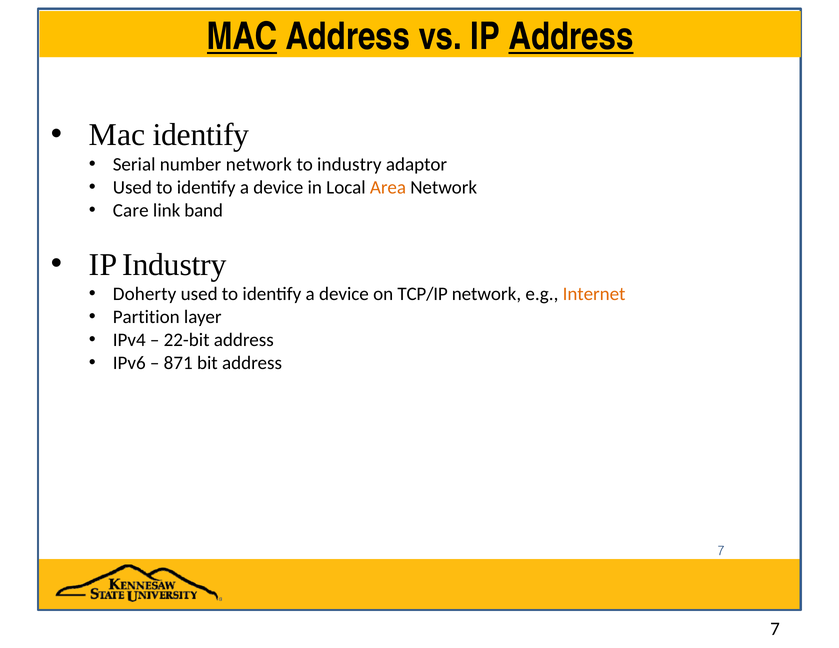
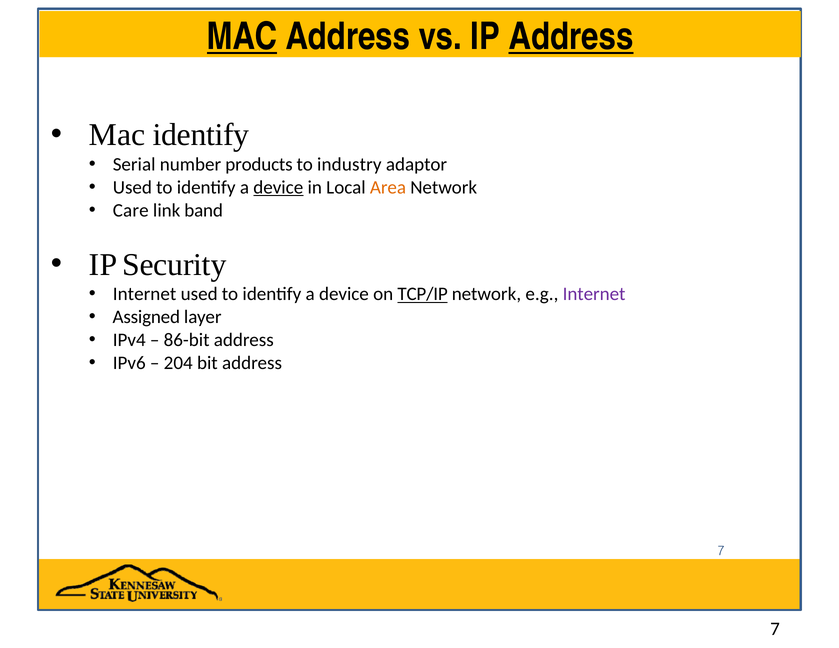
number network: network -> products
device at (278, 188) underline: none -> present
IP Industry: Industry -> Security
Doherty at (145, 294): Doherty -> Internet
TCP/IP underline: none -> present
Internet at (594, 294) colour: orange -> purple
Partition: Partition -> Assigned
22-bit: 22-bit -> 86-bit
871: 871 -> 204
